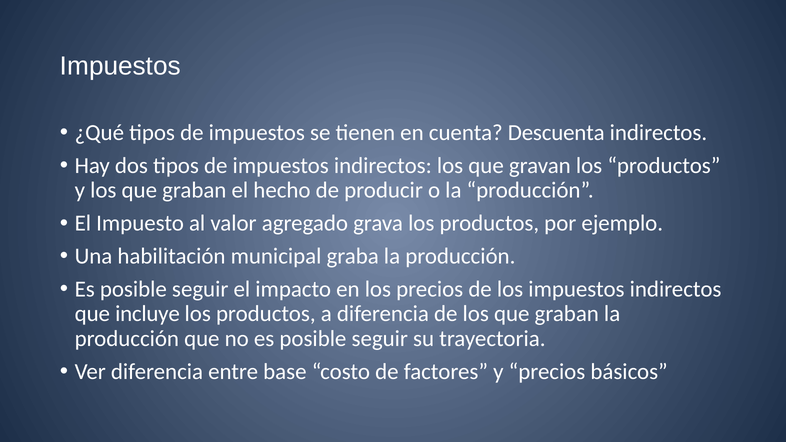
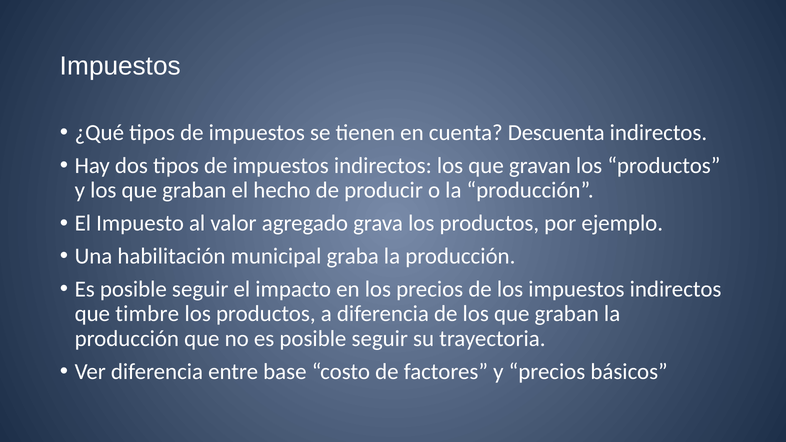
incluye: incluye -> timbre
